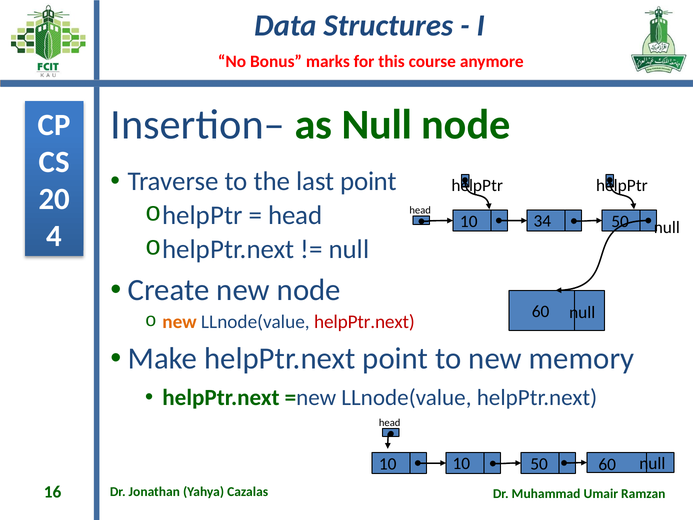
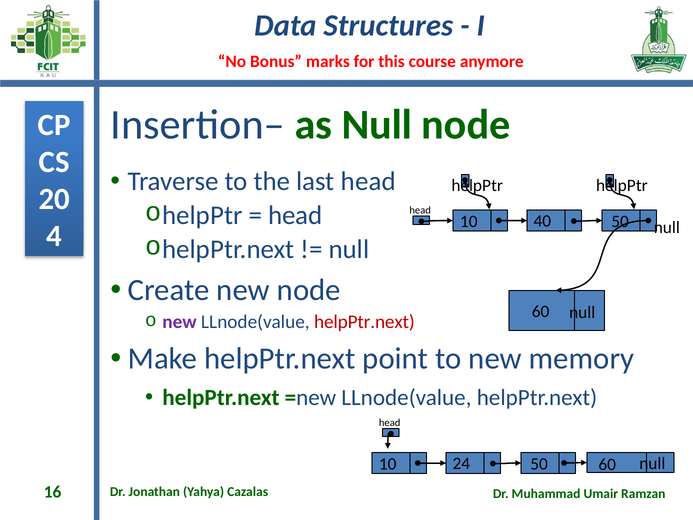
last point: point -> head
34: 34 -> 40
new at (179, 322) colour: orange -> purple
10 10: 10 -> 24
